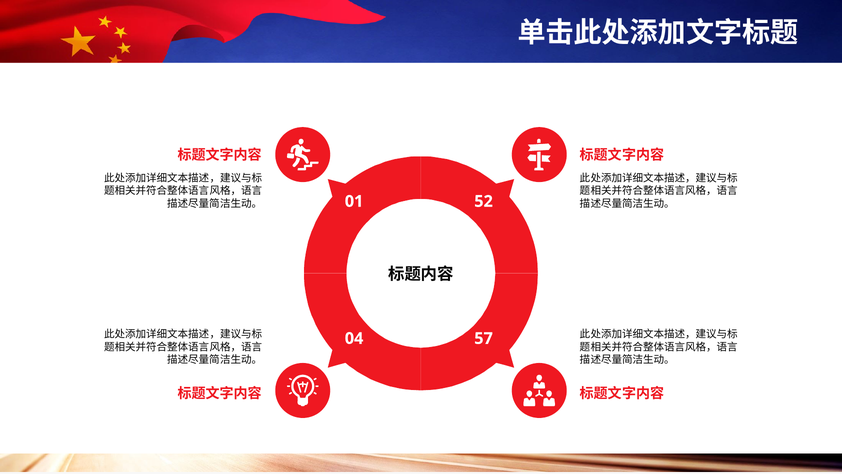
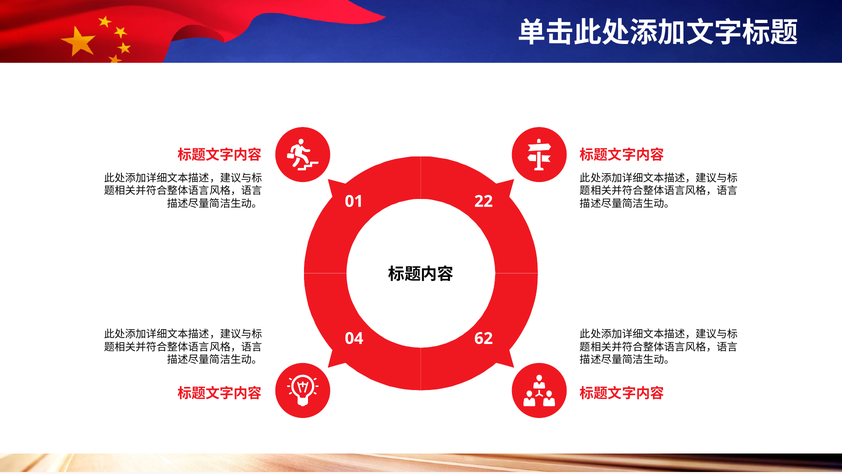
52: 52 -> 22
57: 57 -> 62
